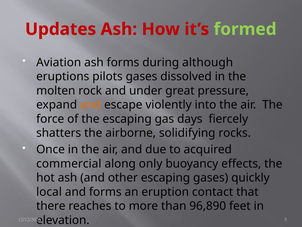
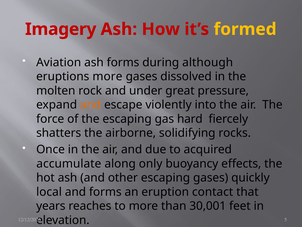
Updates: Updates -> Imagery
formed colour: light green -> yellow
eruptions pilots: pilots -> more
days: days -> hard
commercial: commercial -> accumulate
there: there -> years
96,890: 96,890 -> 30,001
